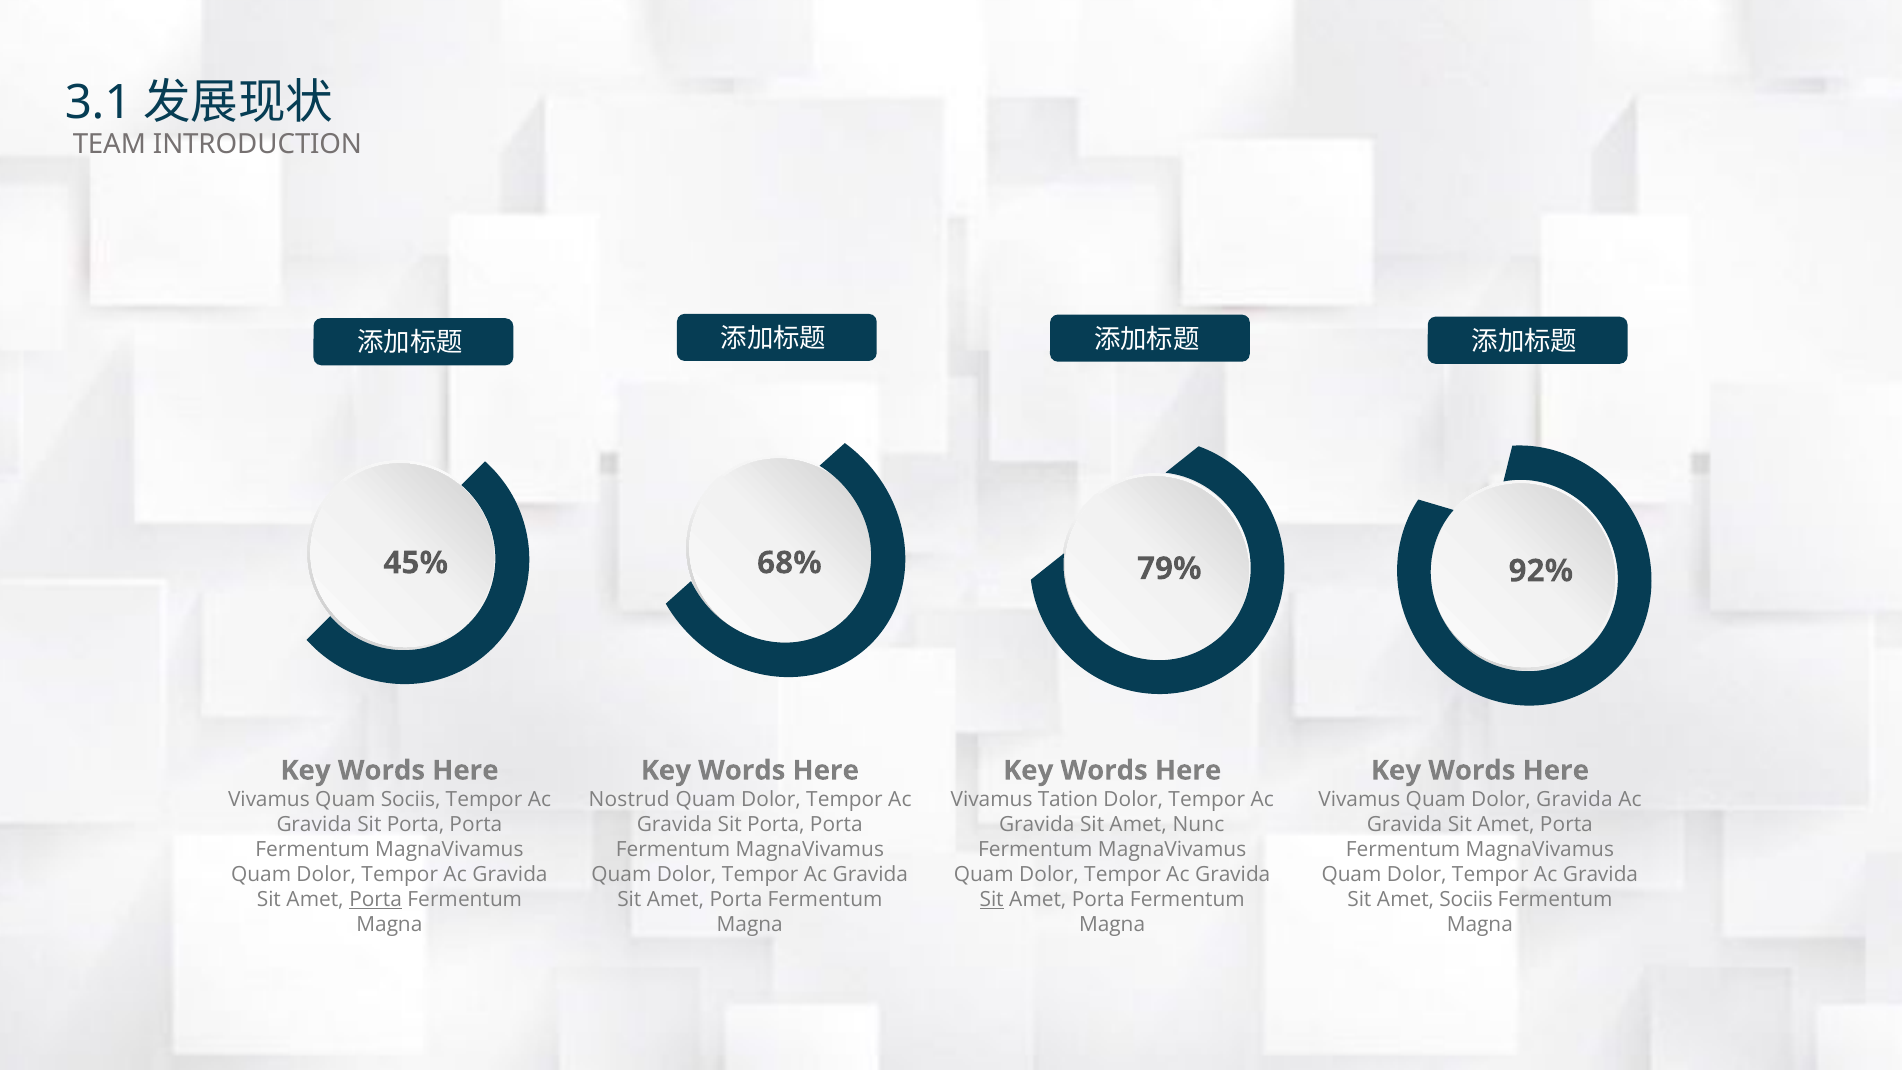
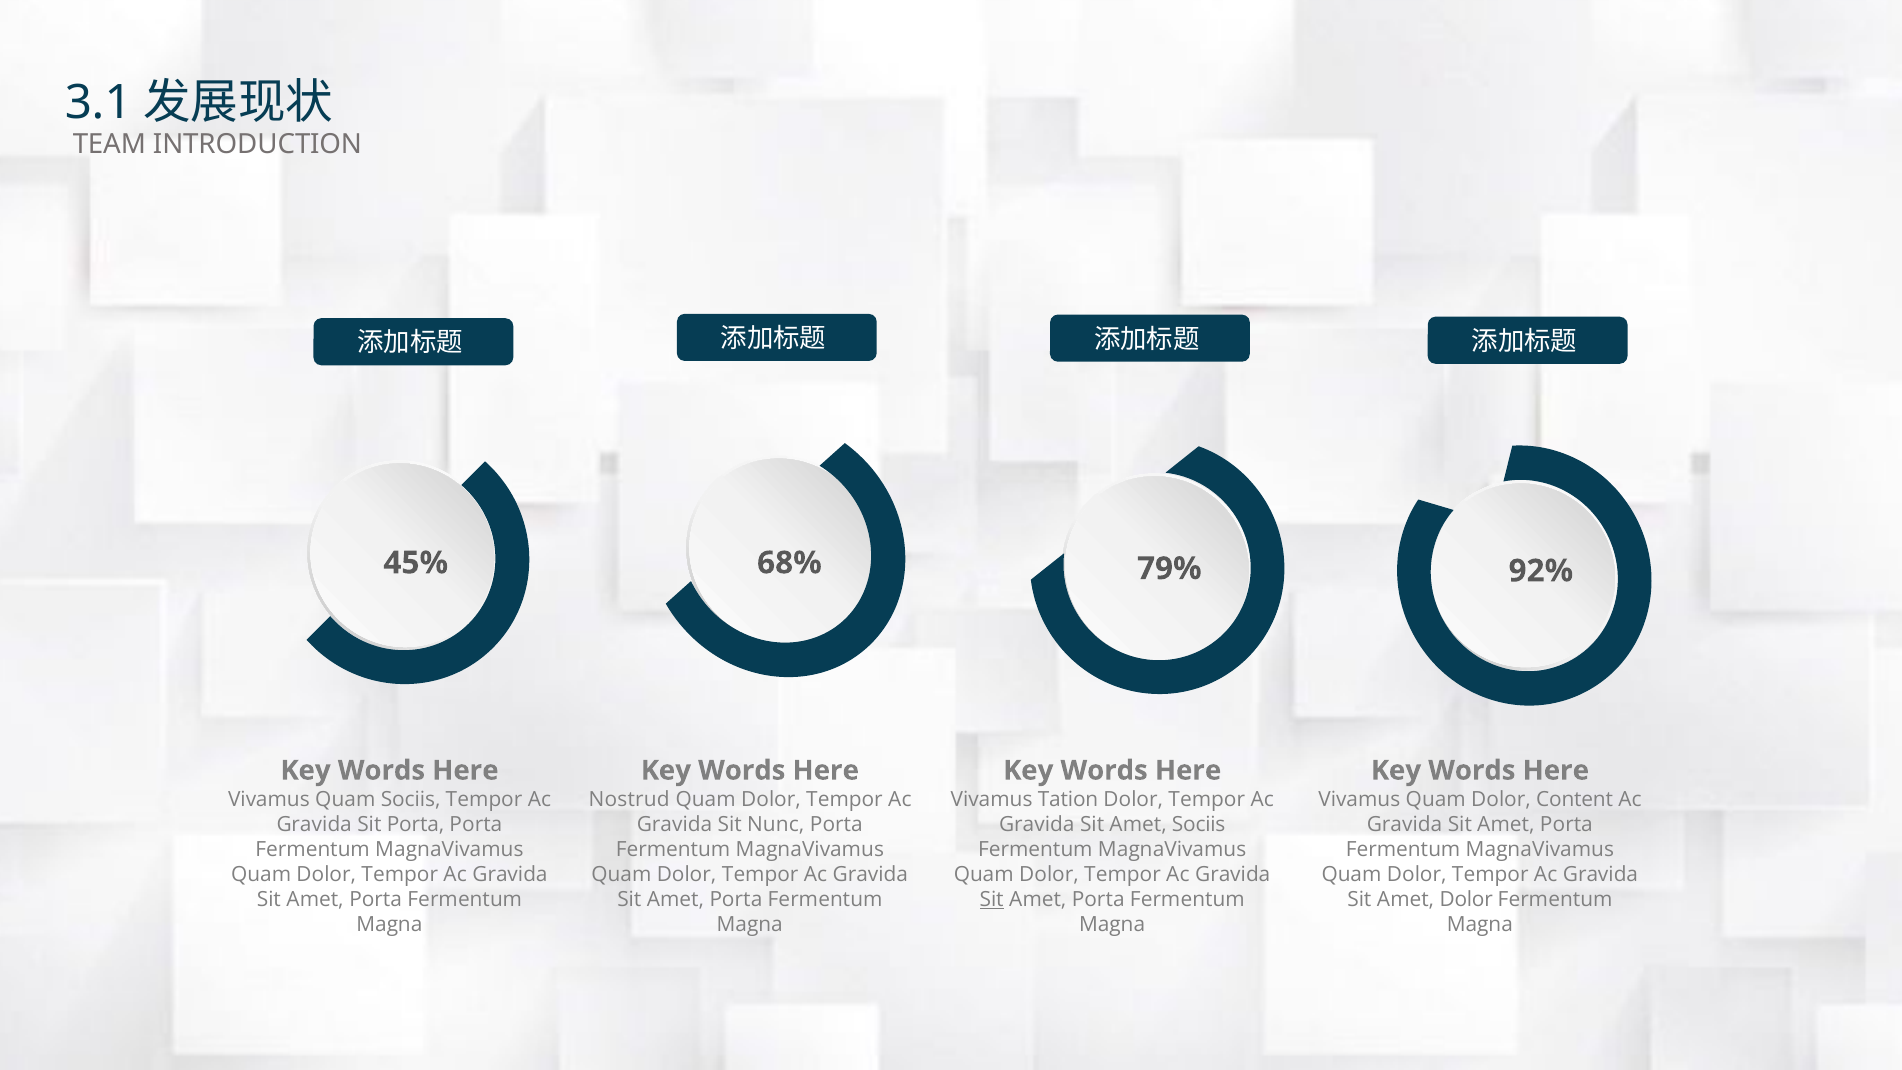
Dolor Gravida: Gravida -> Content
Porta at (776, 824): Porta -> Nunc
Amet Nunc: Nunc -> Sociis
Porta at (376, 899) underline: present -> none
Amet Sociis: Sociis -> Dolor
